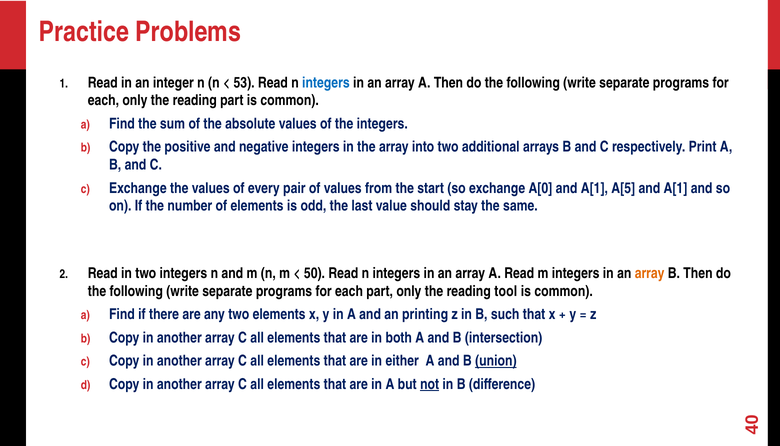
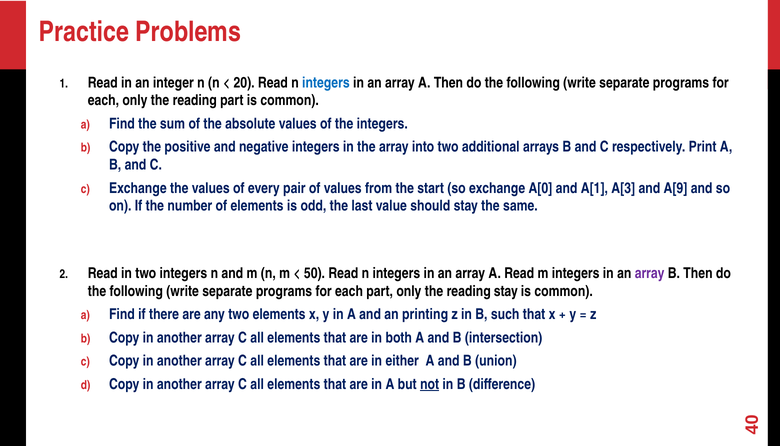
53: 53 -> 20
A[5: A[5 -> A[3
A[1 at (675, 188): A[1 -> A[9
array at (650, 273) colour: orange -> purple
reading tool: tool -> stay
union underline: present -> none
